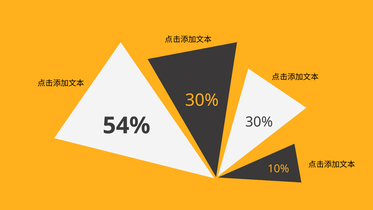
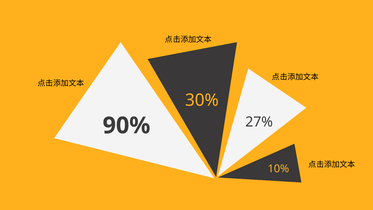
30% at (259, 122): 30% -> 27%
54%: 54% -> 90%
